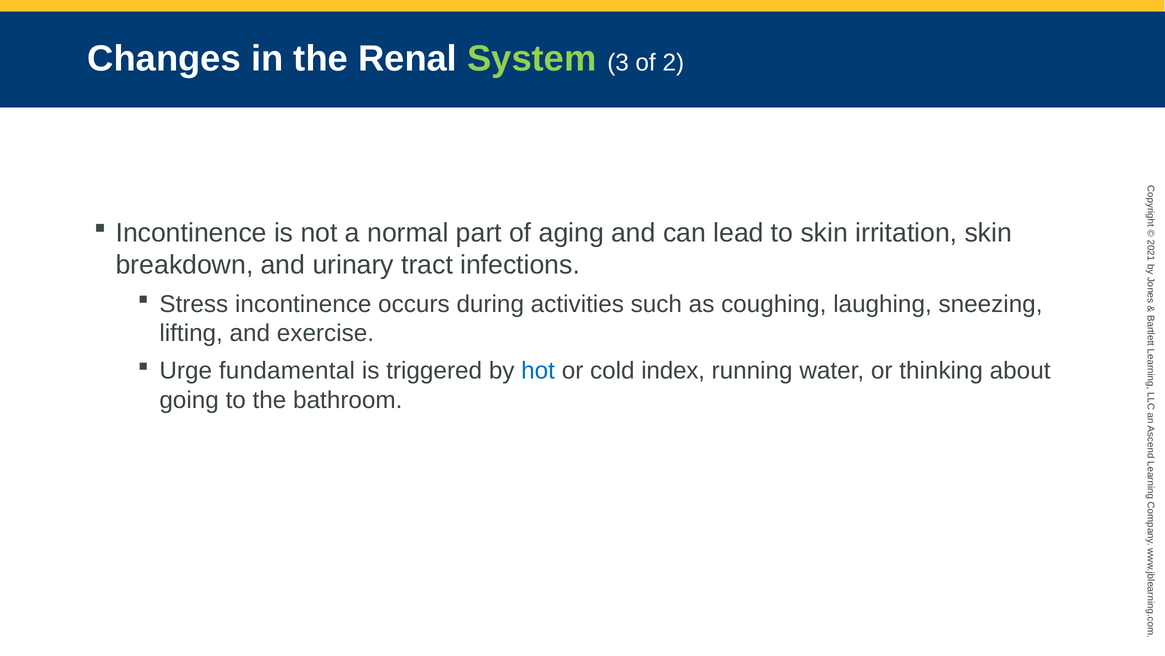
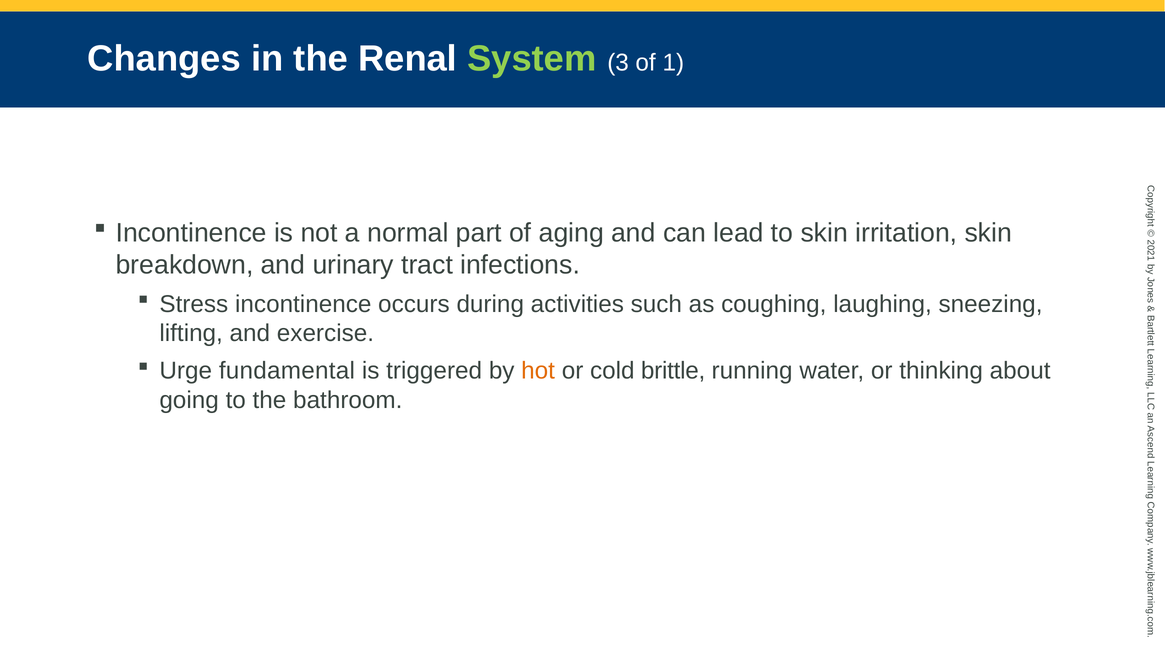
of 2: 2 -> 1
hot colour: blue -> orange
index: index -> brittle
